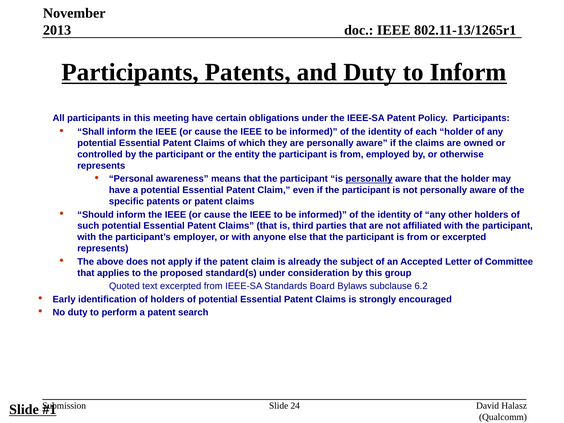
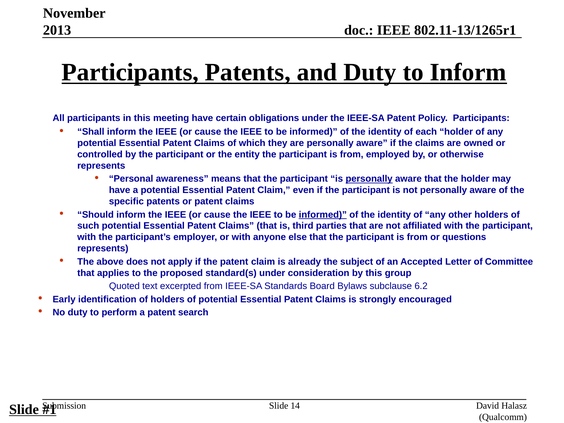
informed at (323, 215) underline: none -> present
or excerpted: excerpted -> questions
24: 24 -> 14
